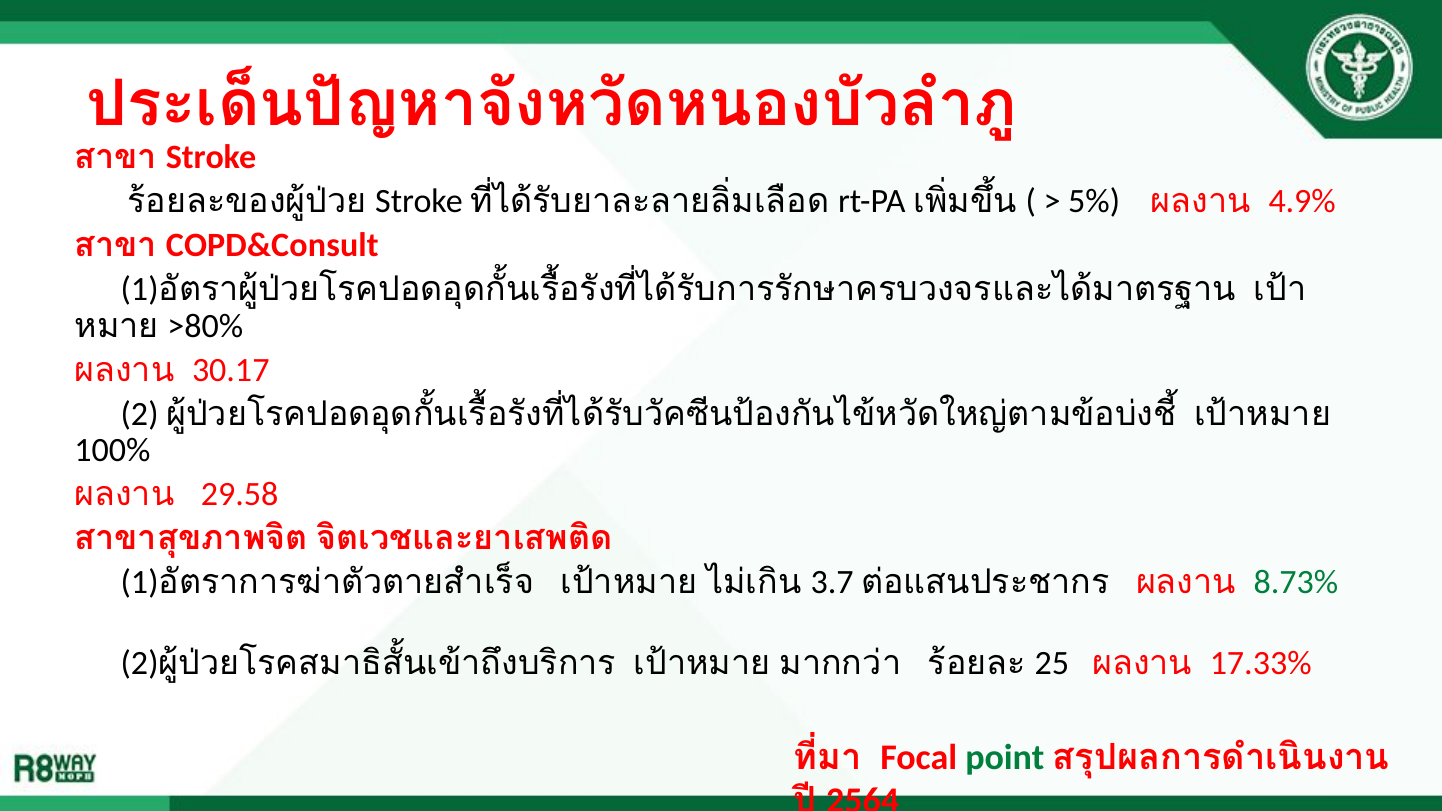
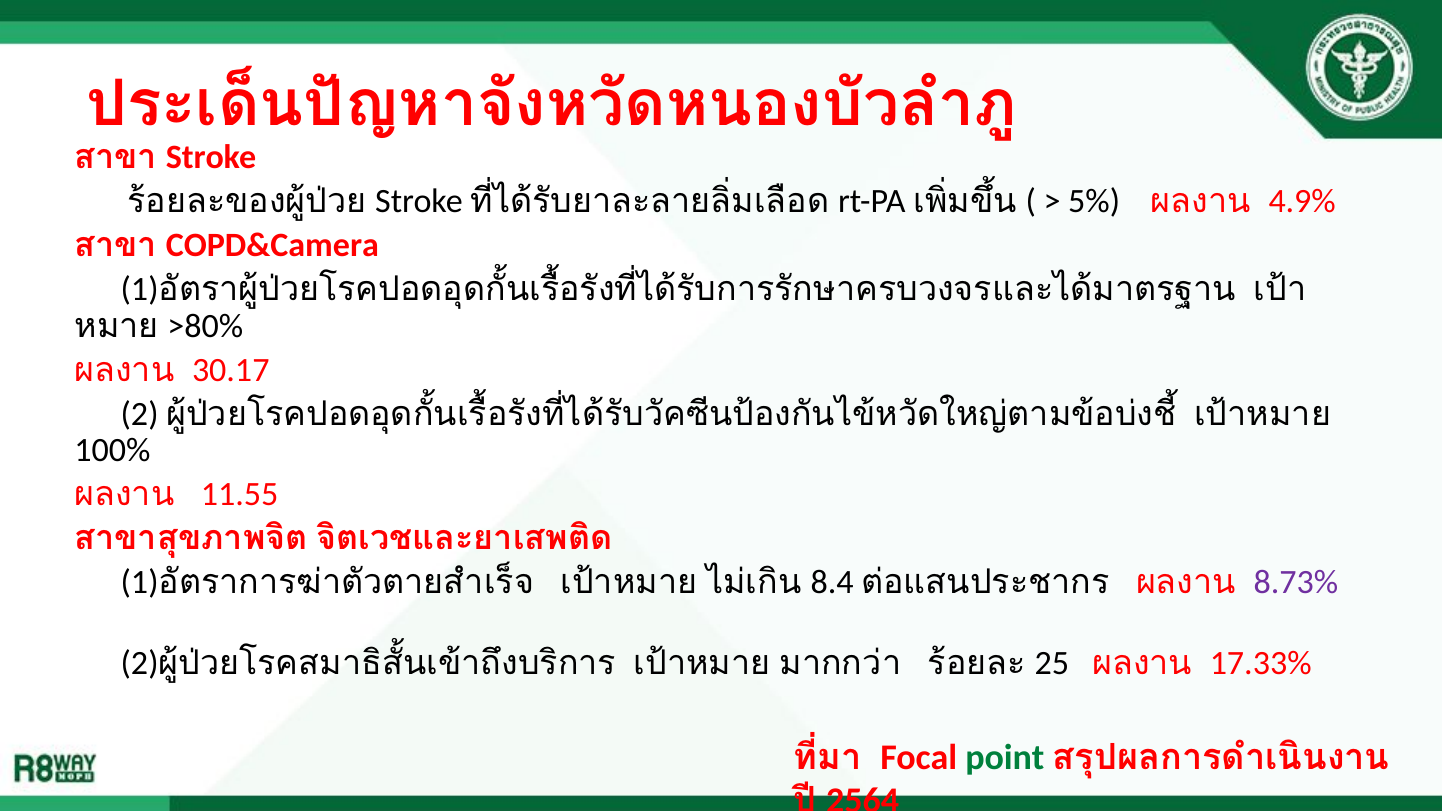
COPD&Consult: COPD&Consult -> COPD&Camera
29.58: 29.58 -> 11.55
3.7: 3.7 -> 8.4
8.73% colour: green -> purple
